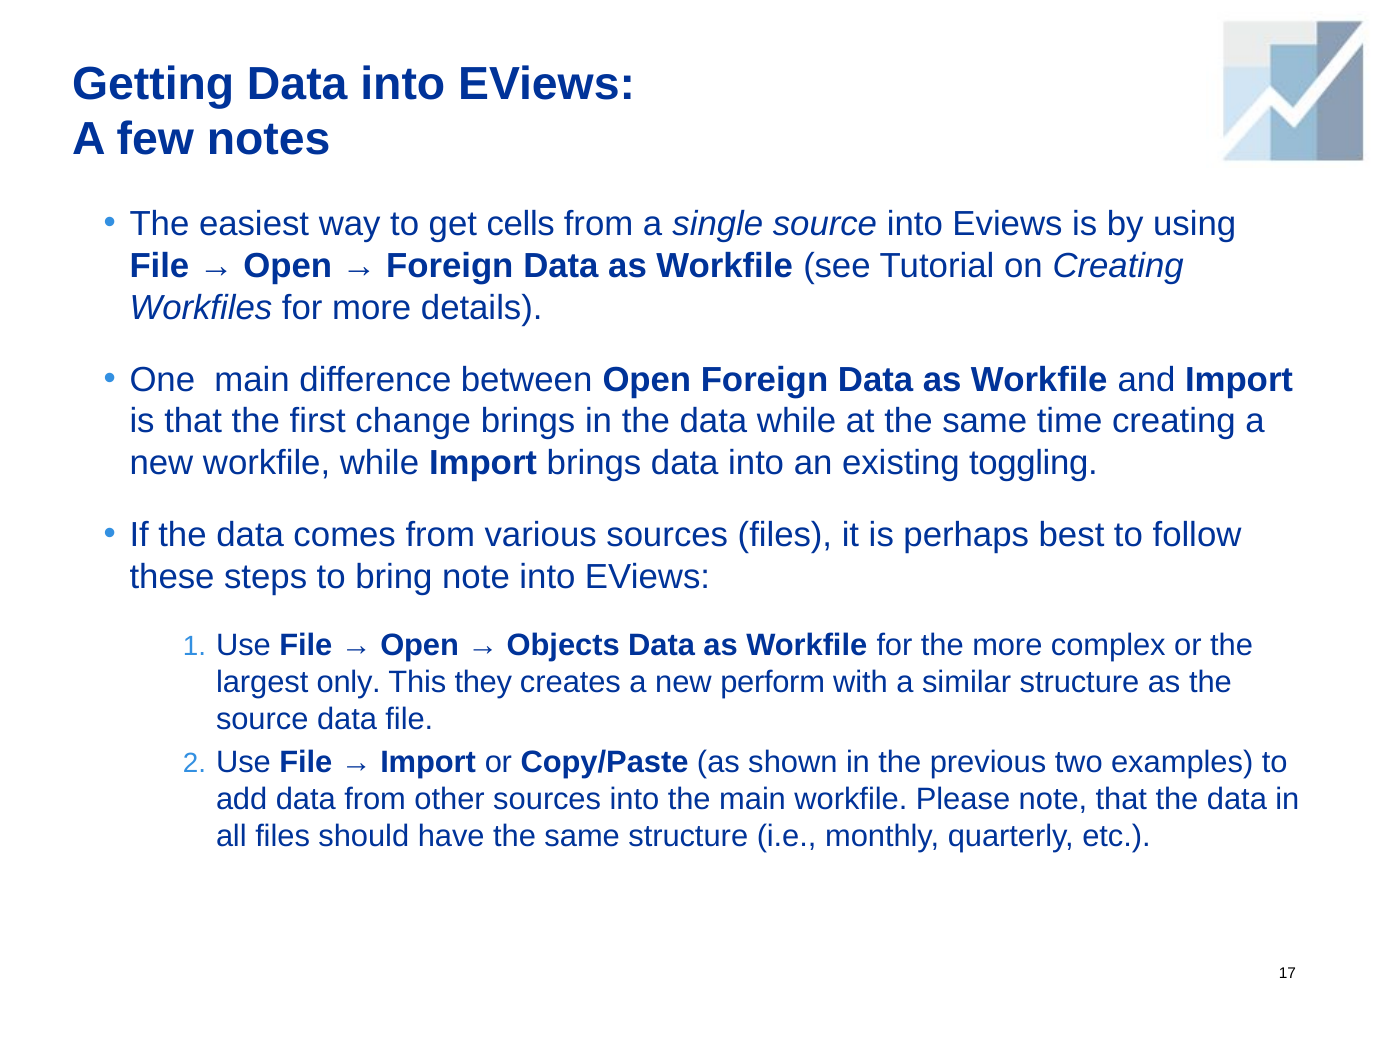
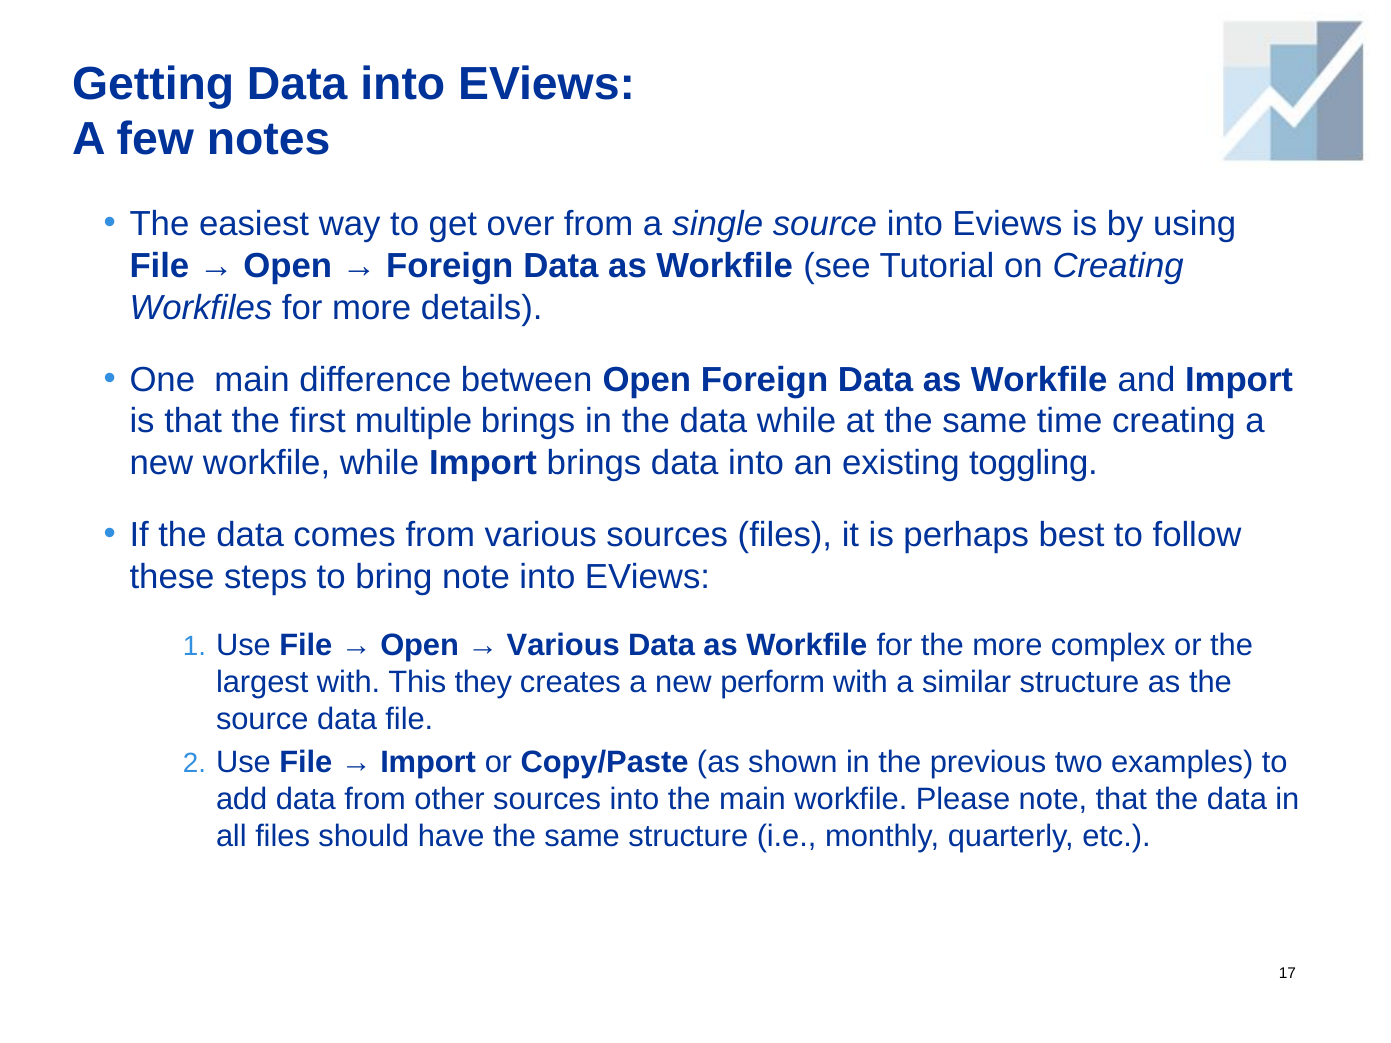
cells: cells -> over
change: change -> multiple
Objects at (563, 645): Objects -> Various
largest only: only -> with
